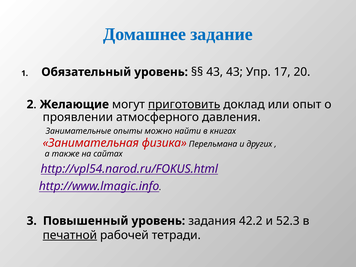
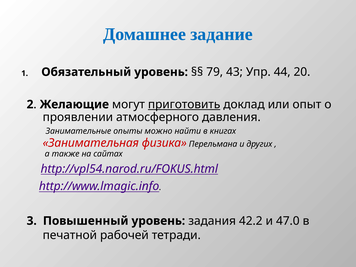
43 at (215, 72): 43 -> 79
17: 17 -> 44
52.3: 52.3 -> 47.0
печатной underline: present -> none
